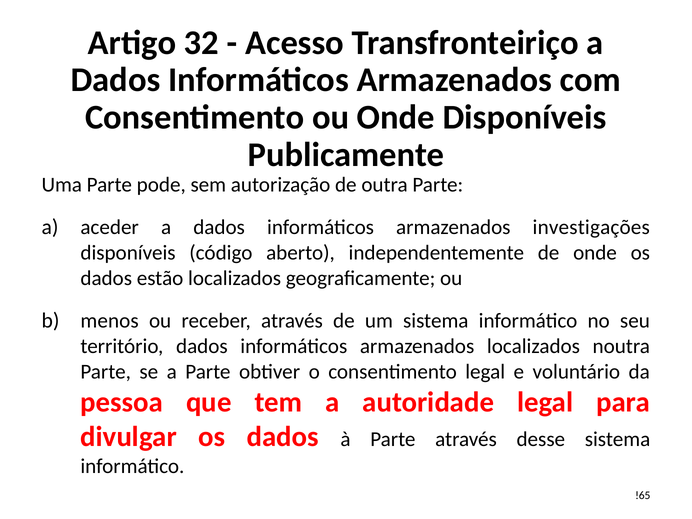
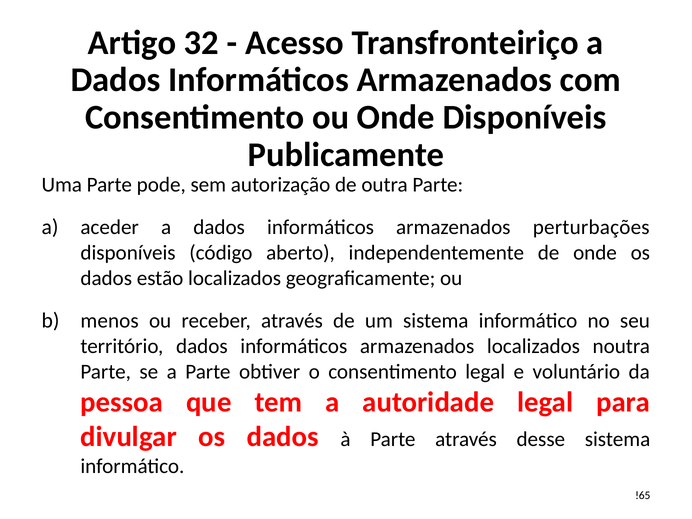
investigações: investigações -> perturbações
